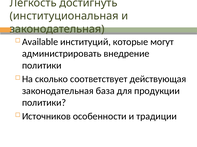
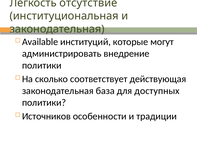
достигнуть: достигнуть -> отсутствие
продукции: продукции -> доступных
